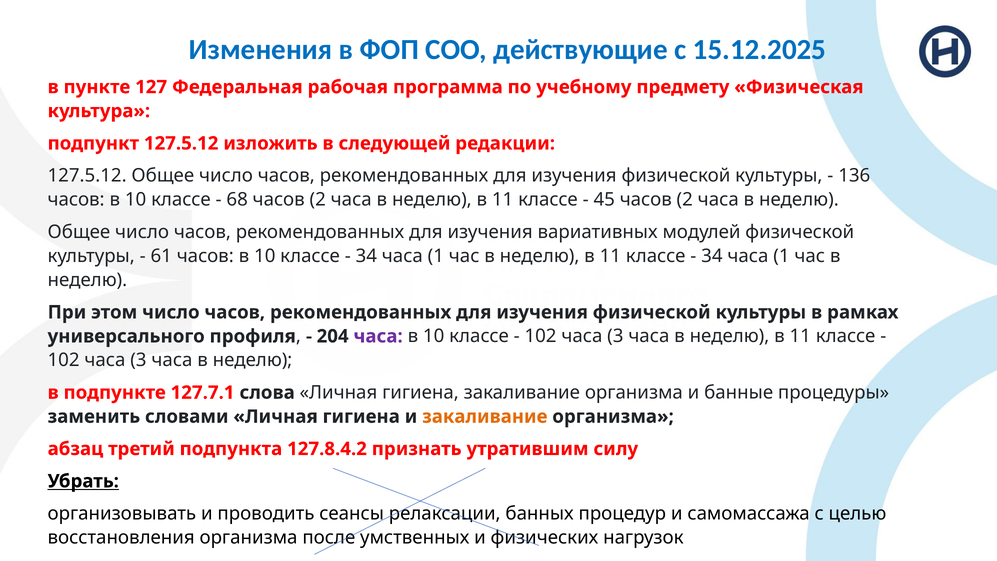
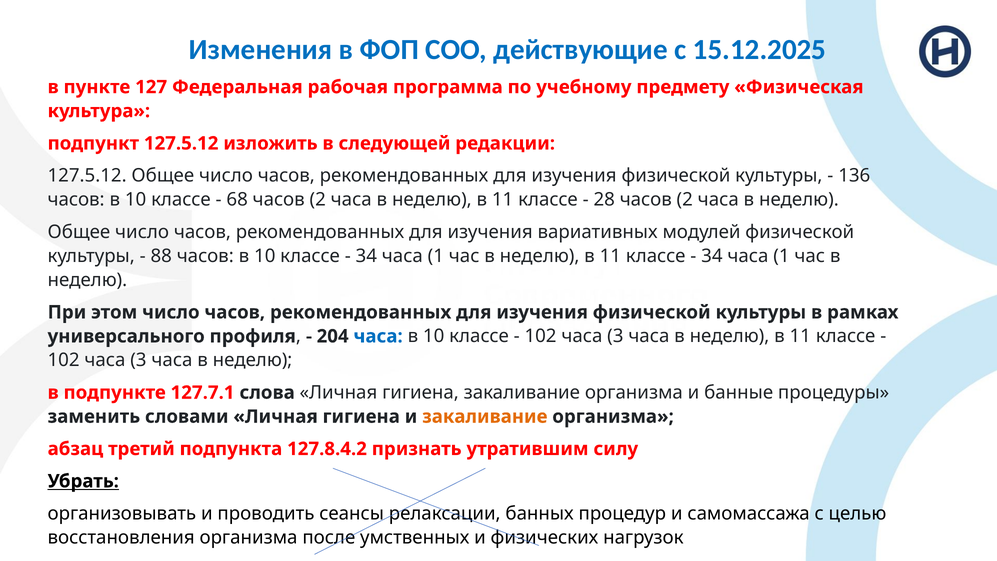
45: 45 -> 28
61: 61 -> 88
часа at (378, 336) colour: purple -> blue
